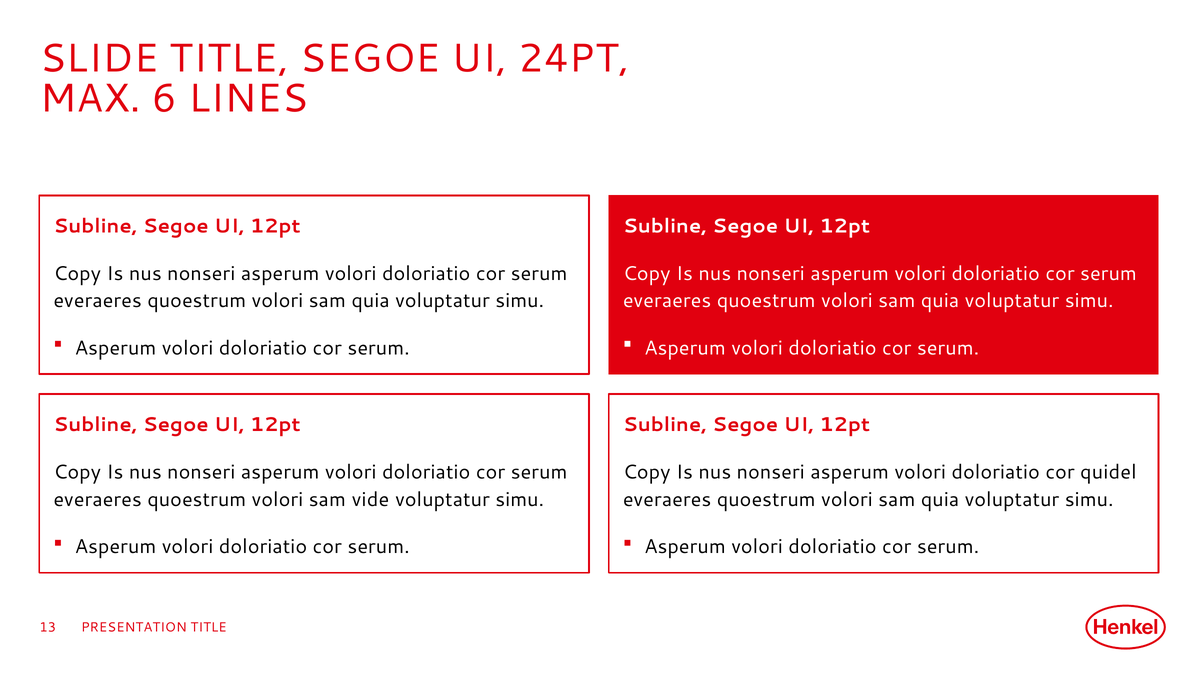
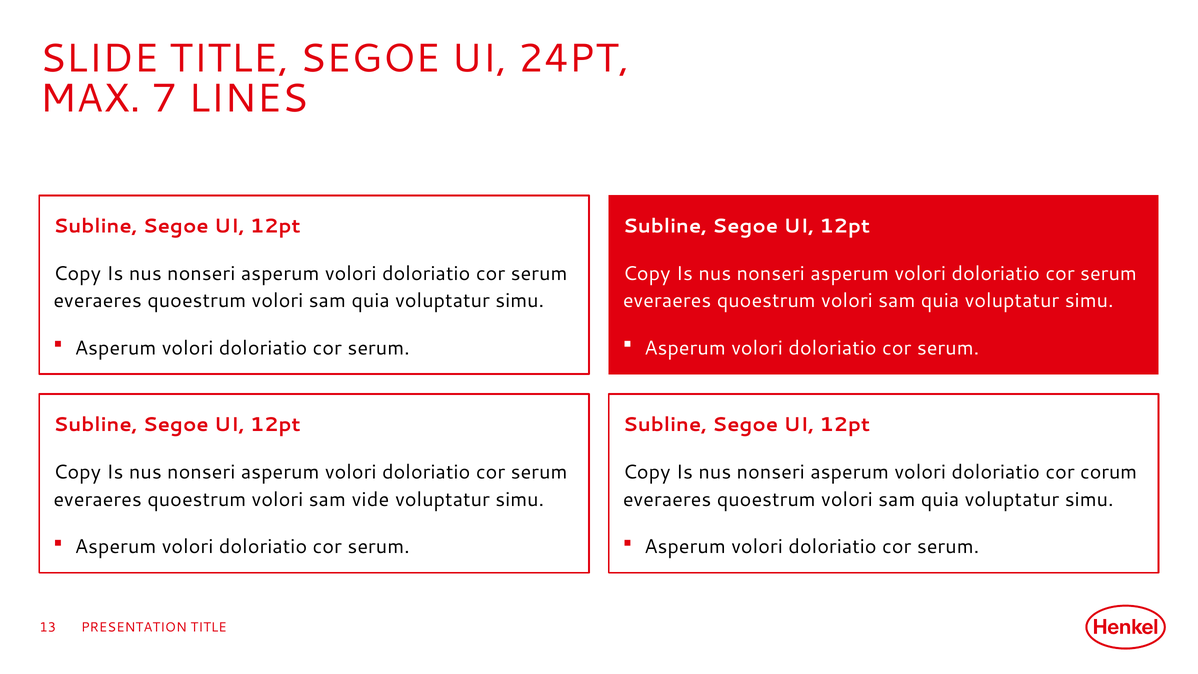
6: 6 -> 7
quidel: quidel -> corum
